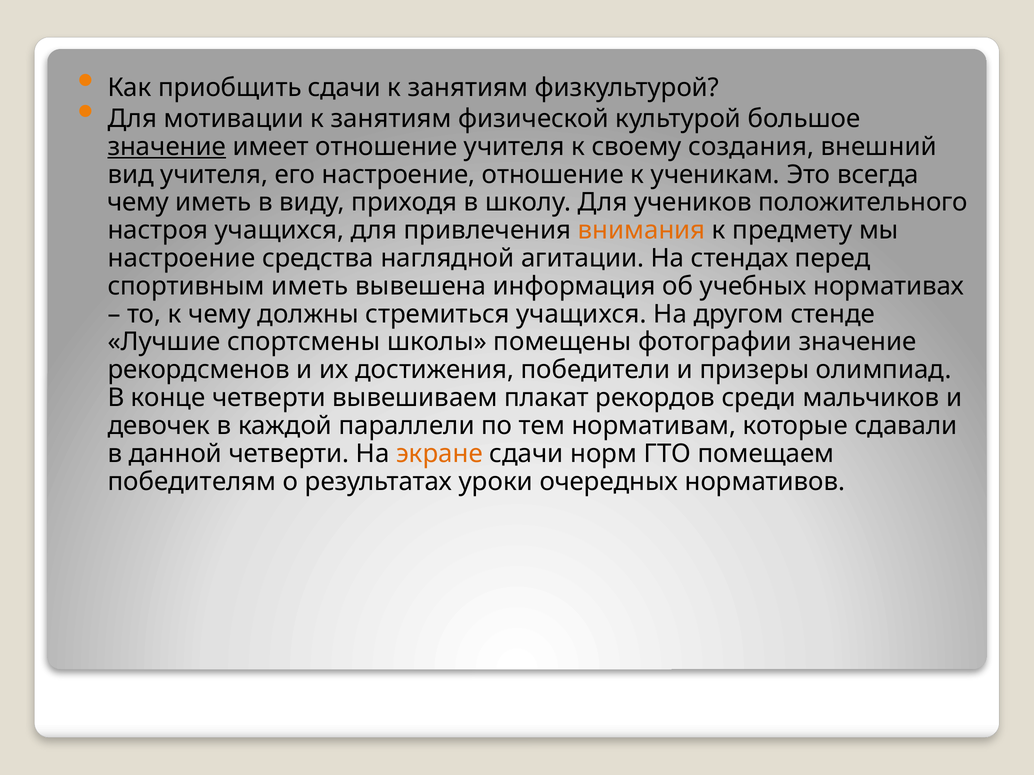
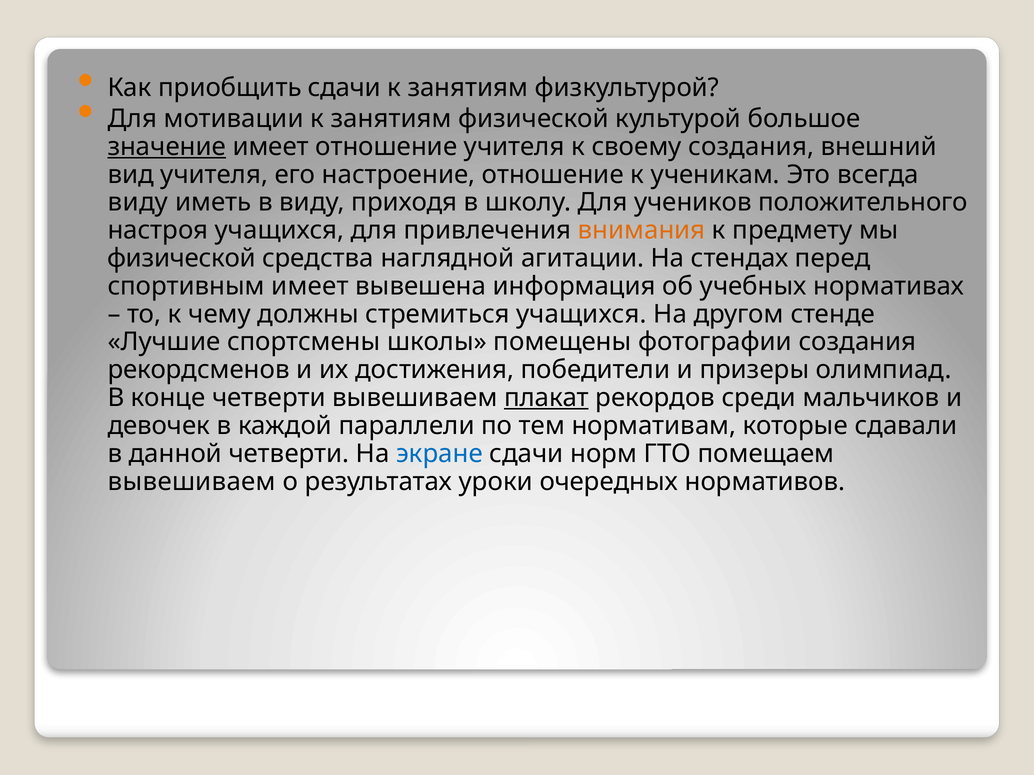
чему at (138, 203): чему -> виду
настроение at (181, 258): настроение -> физической
спортивным иметь: иметь -> имеет
фотографии значение: значение -> создания
плакат underline: none -> present
экране colour: orange -> blue
победителям at (192, 482): победителям -> вывешиваем
